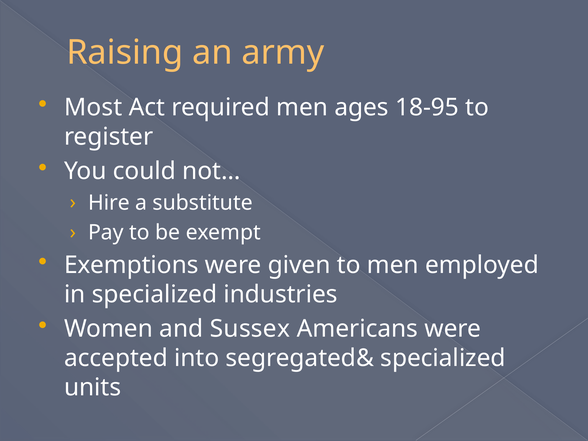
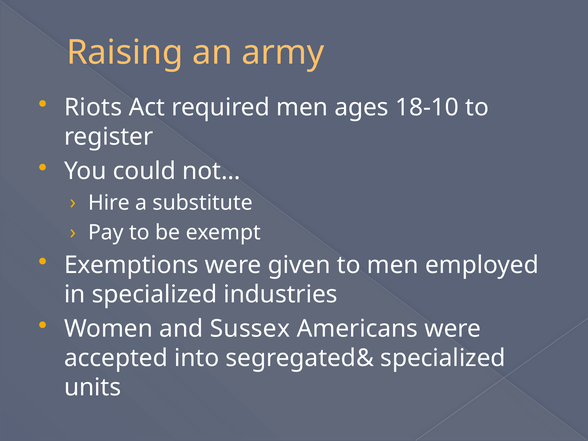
Most: Most -> Riots
18-95: 18-95 -> 18-10
